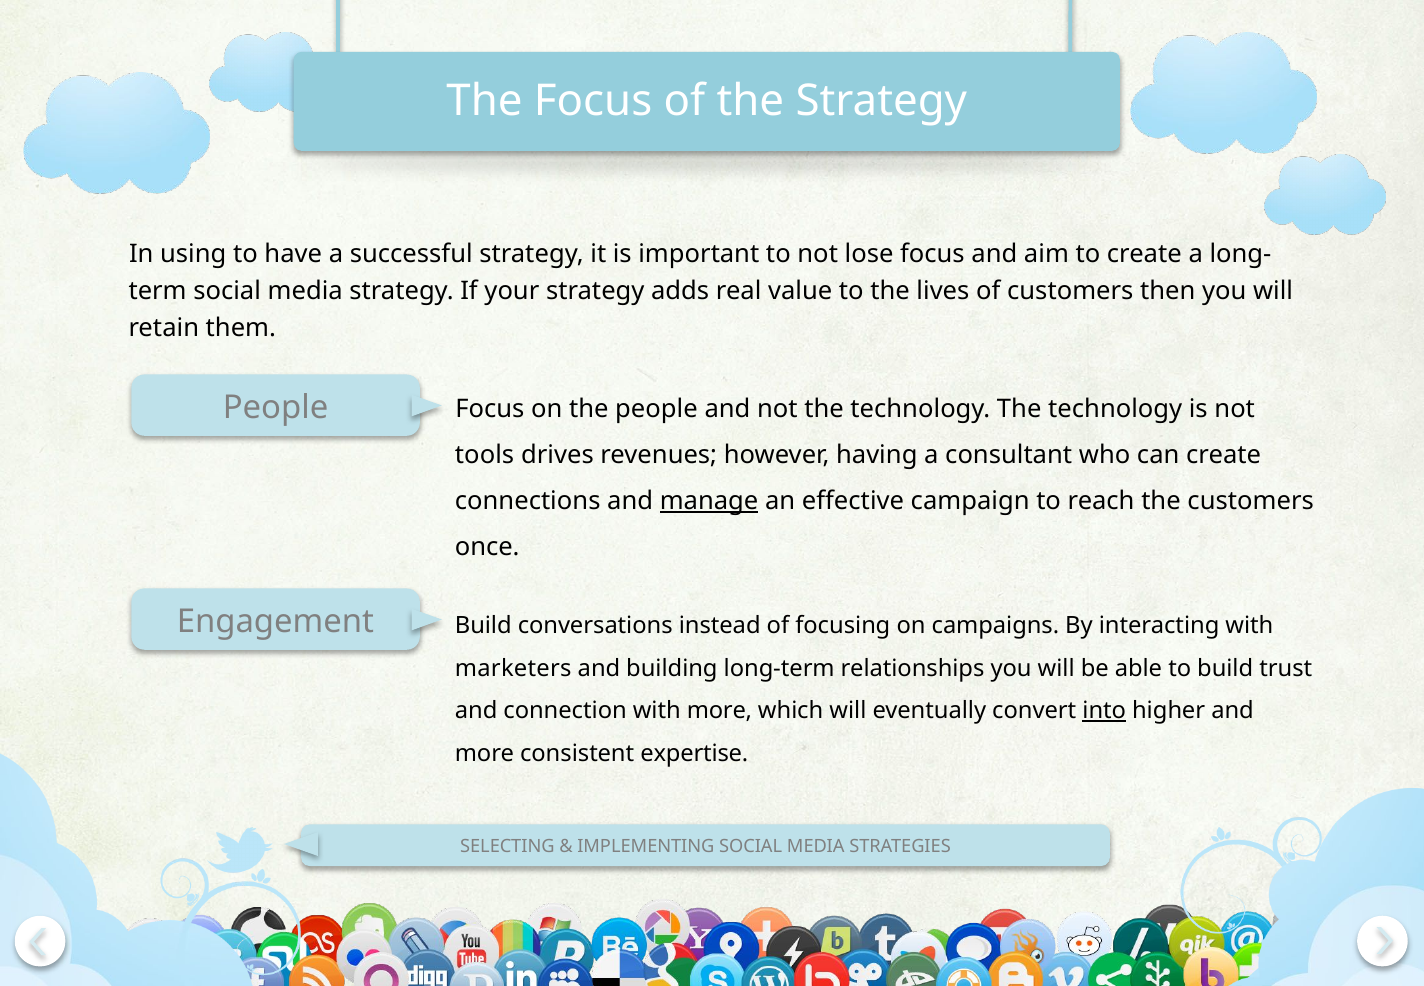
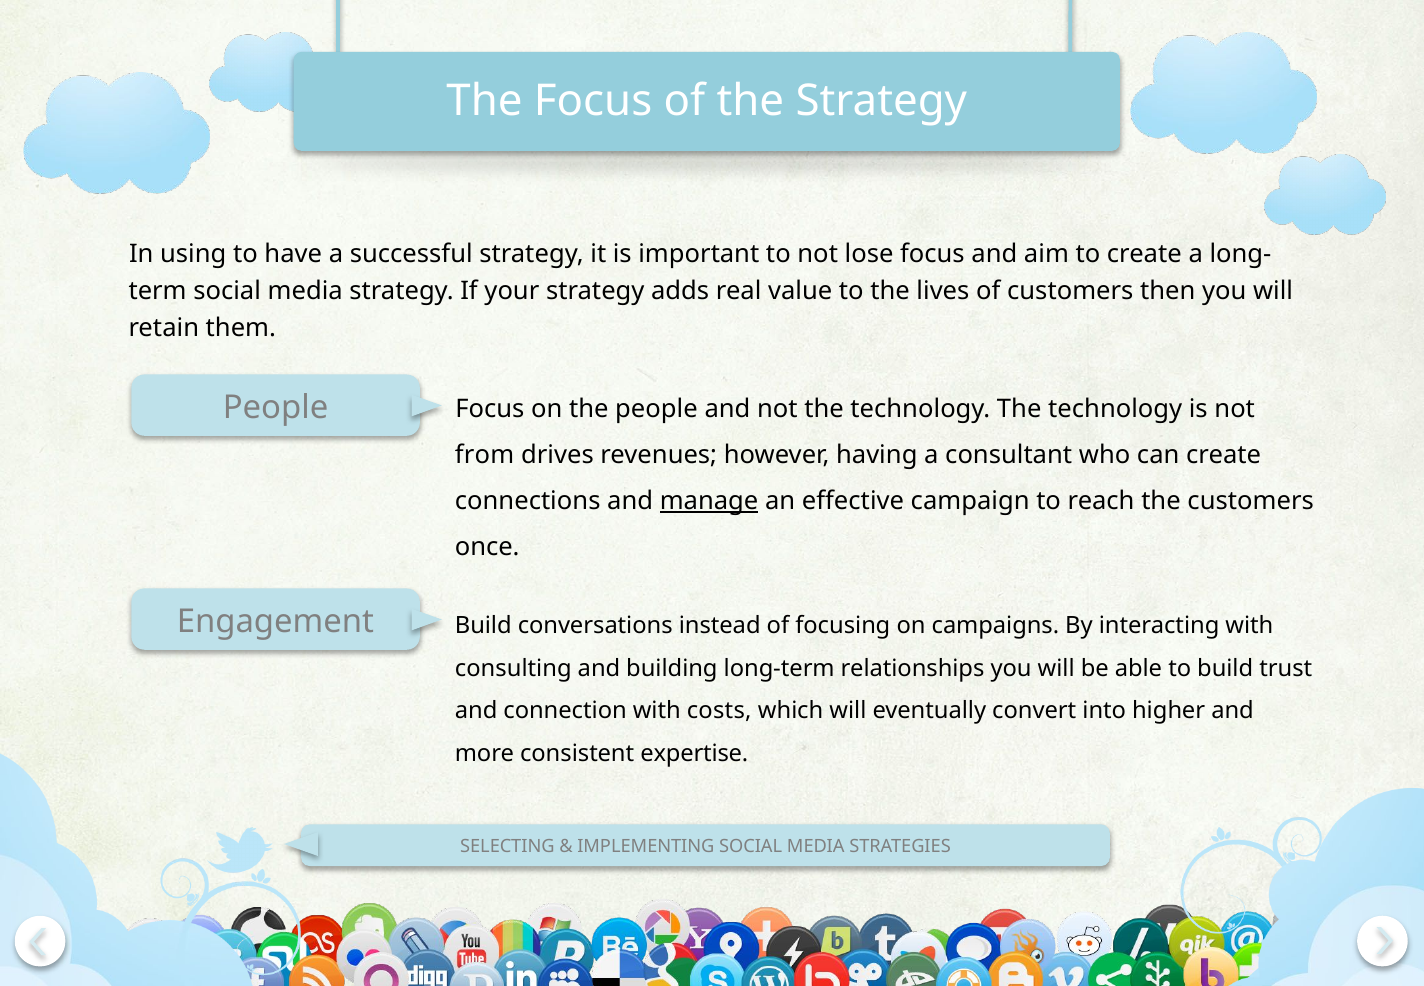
tools: tools -> from
marketers: marketers -> consulting
with more: more -> costs
into underline: present -> none
